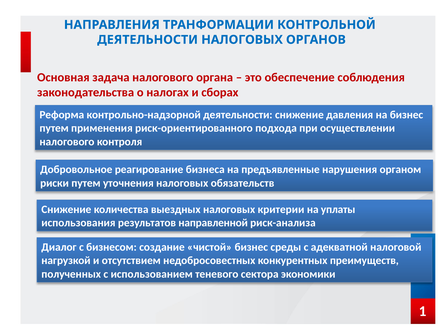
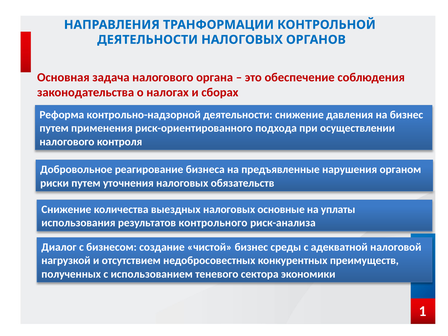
критерии: критерии -> основные
направленной: направленной -> контрольного
